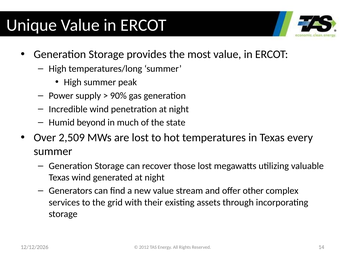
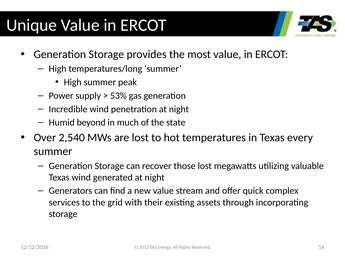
90%: 90% -> 53%
2,509: 2,509 -> 2,540
other: other -> quick
